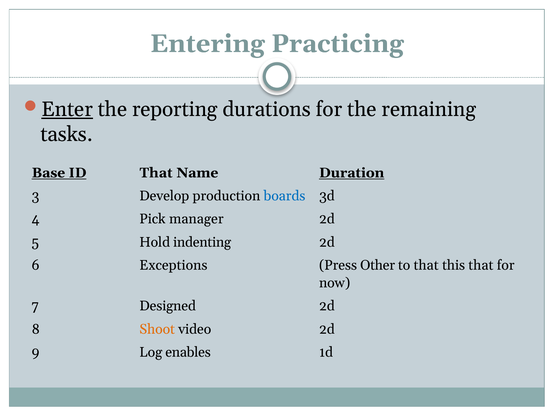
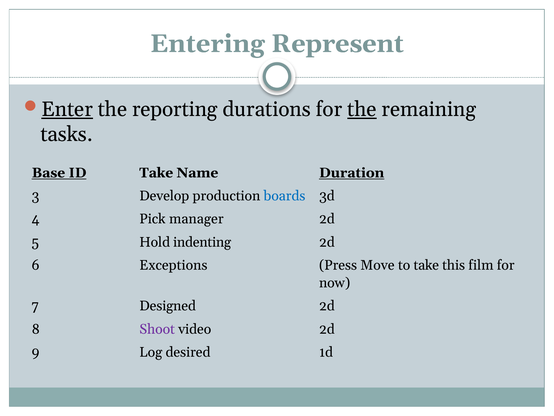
Practicing: Practicing -> Represent
the at (362, 109) underline: none -> present
ID That: That -> Take
Other: Other -> Move
to that: that -> take
this that: that -> film
Shoot colour: orange -> purple
enables: enables -> desired
